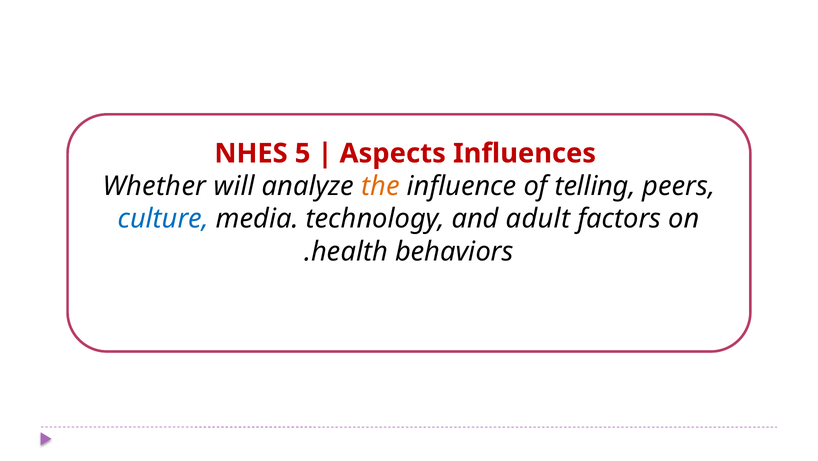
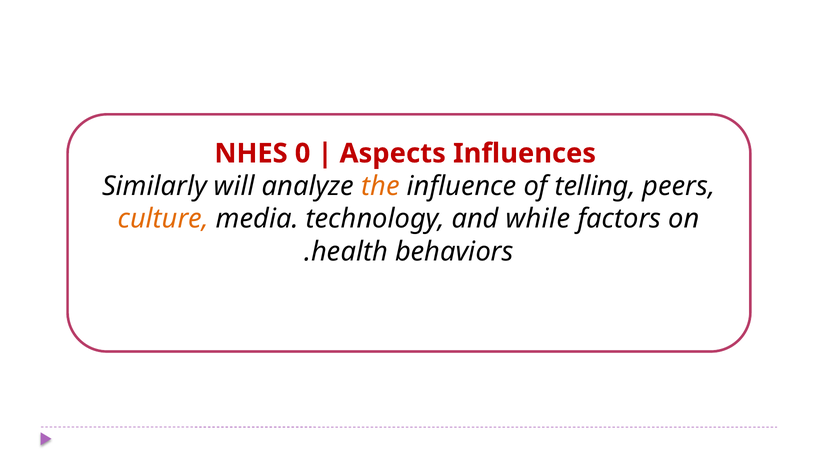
5: 5 -> 0
Whether: Whether -> Similarly
culture colour: blue -> orange
adult: adult -> while
